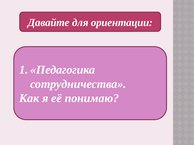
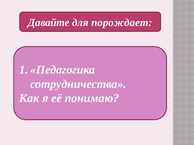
ориентации: ориентации -> порождает
